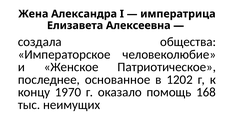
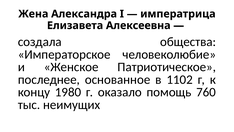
1202: 1202 -> 1102
1970: 1970 -> 1980
168: 168 -> 760
